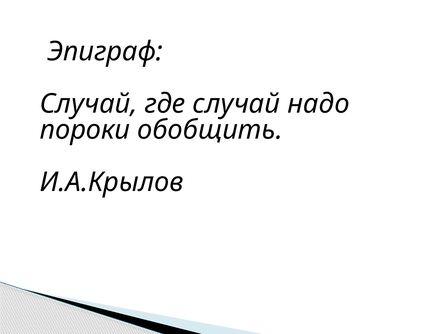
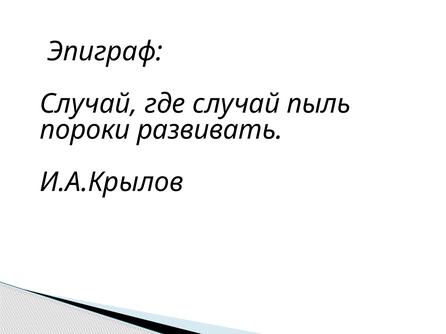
надо: надо -> пыль
обобщить: обобщить -> развивать
